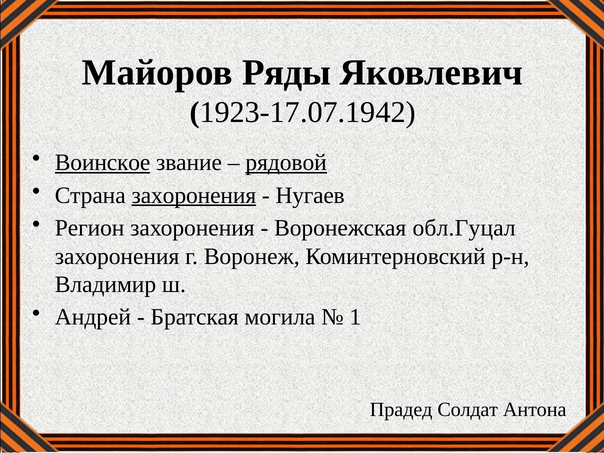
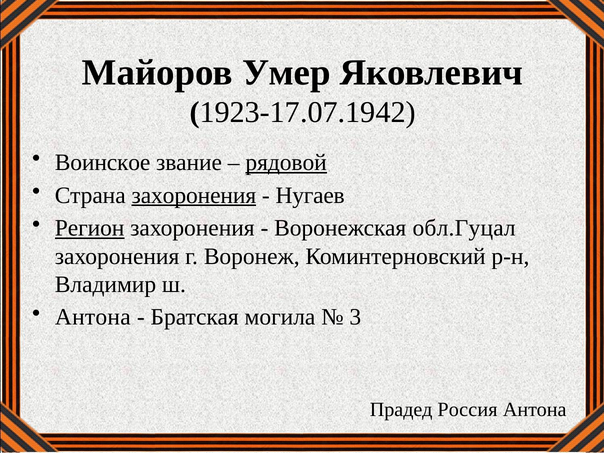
Ряды: Ряды -> Умер
Воинское underline: present -> none
Регион underline: none -> present
Андрей at (93, 317): Андрей -> Антона
1: 1 -> 3
Солдат: Солдат -> Россия
